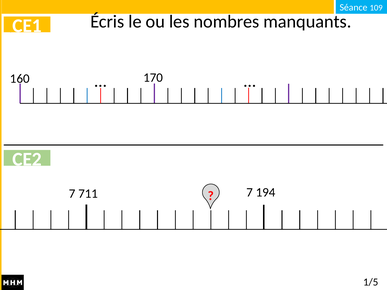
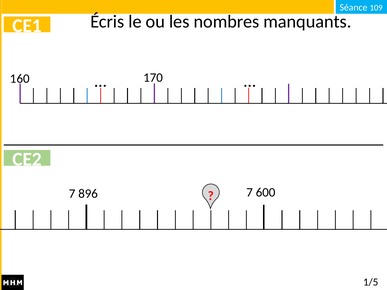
711: 711 -> 896
194: 194 -> 600
